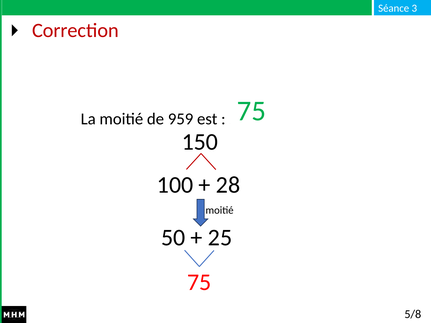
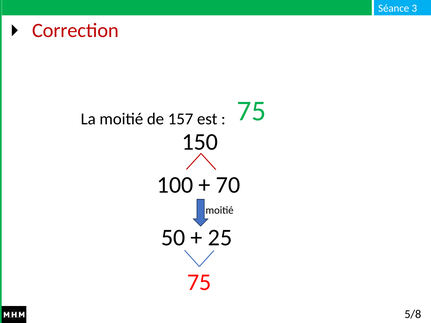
959: 959 -> 157
28: 28 -> 70
